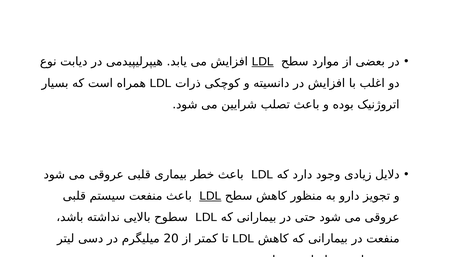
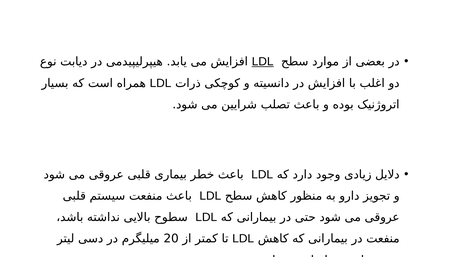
LDL at (210, 196) underline: present -> none
